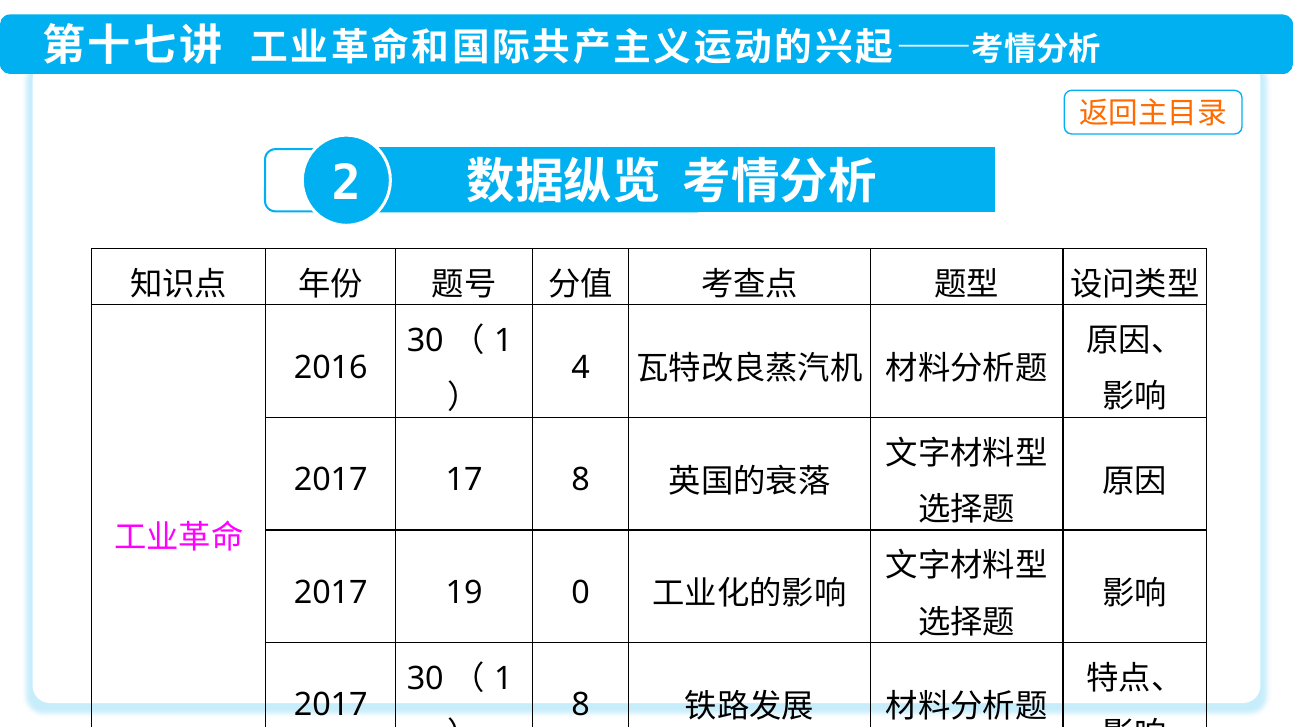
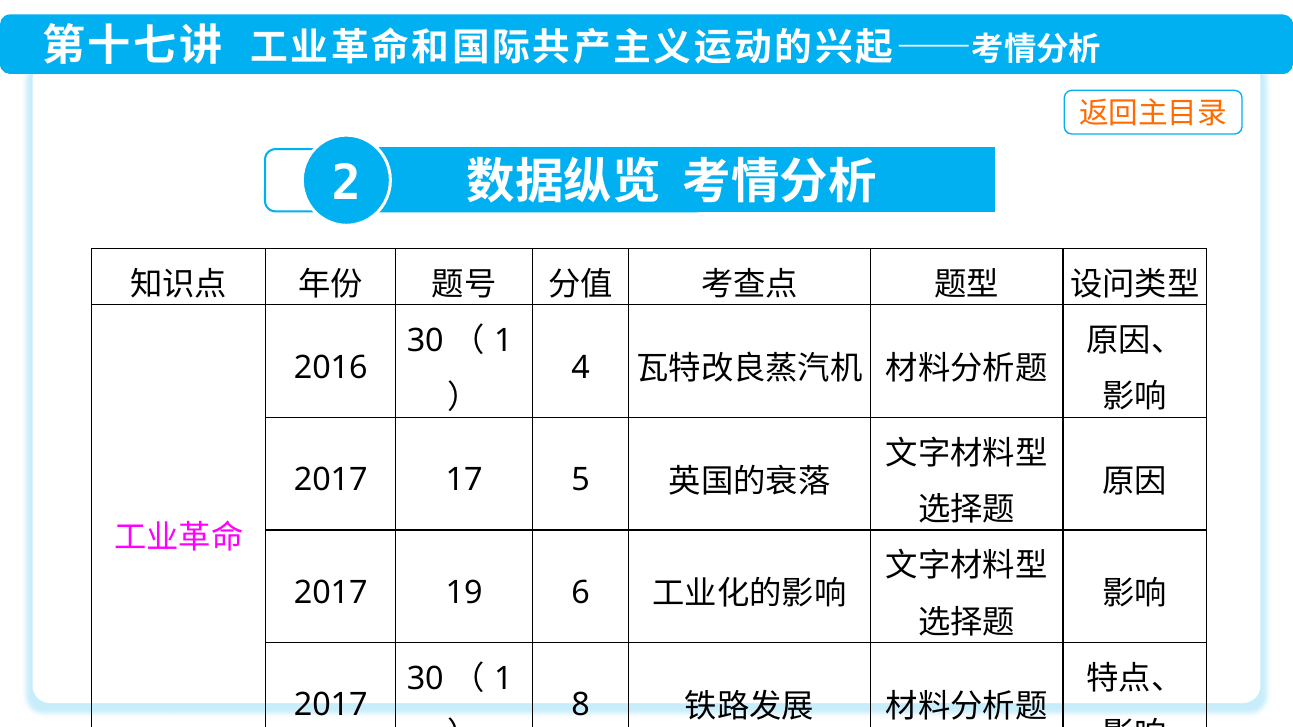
17 8: 8 -> 5
0: 0 -> 6
